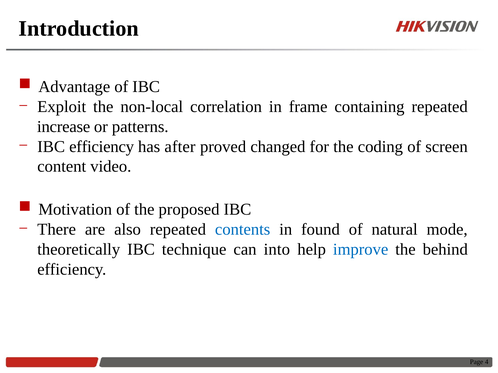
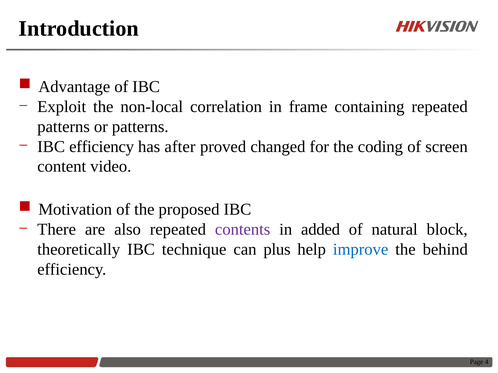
increase at (64, 127): increase -> patterns
contents colour: blue -> purple
found: found -> added
mode: mode -> block
into: into -> plus
